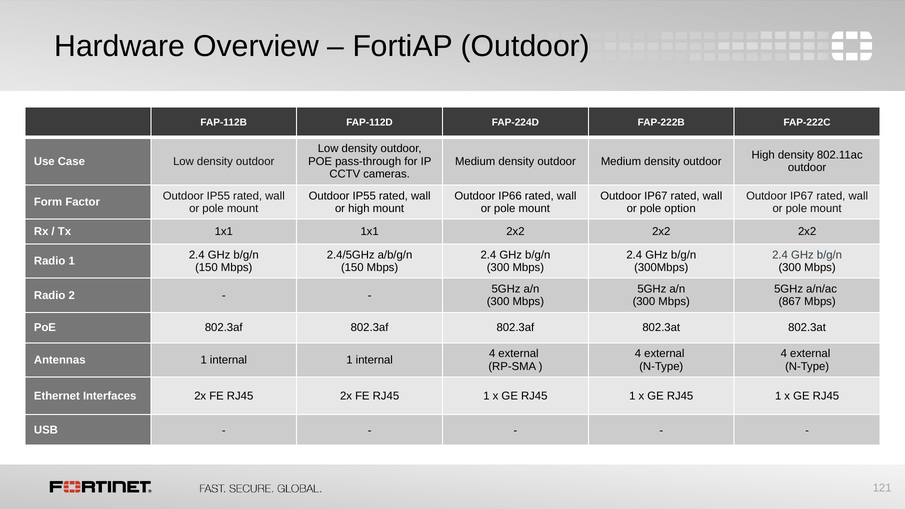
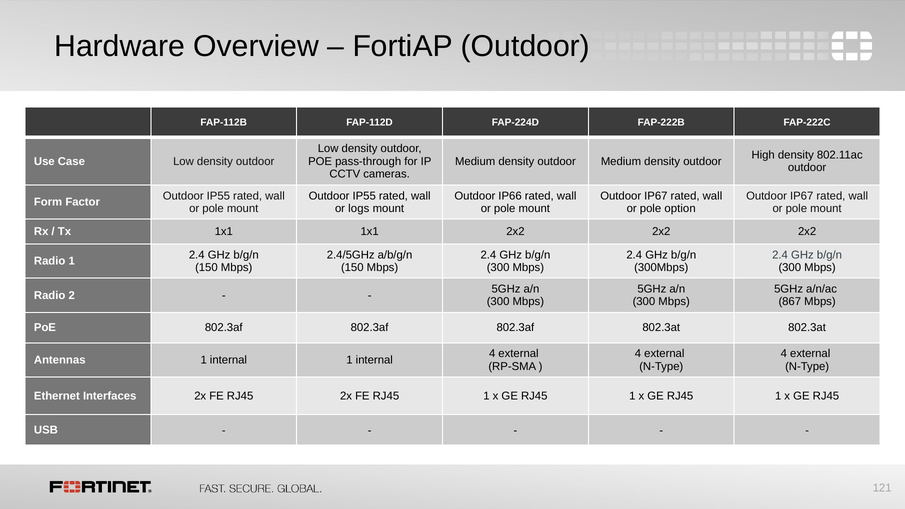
or high: high -> logs
